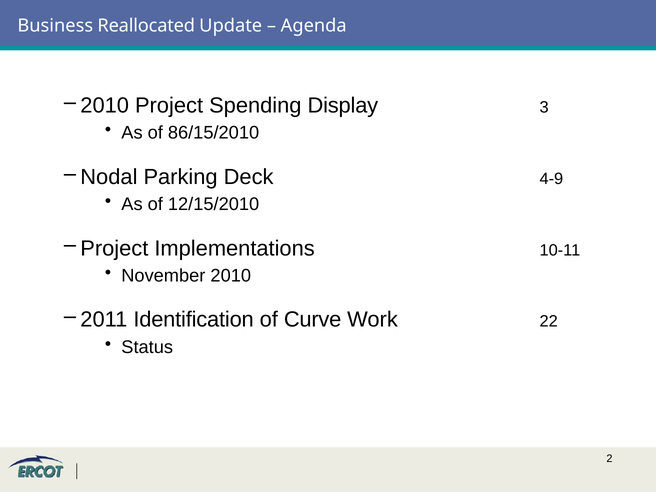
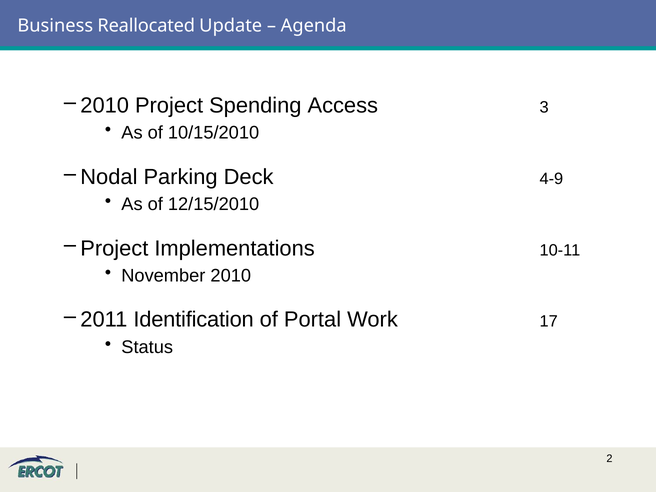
Display: Display -> Access
86/15/2010: 86/15/2010 -> 10/15/2010
Curve: Curve -> Portal
22: 22 -> 17
